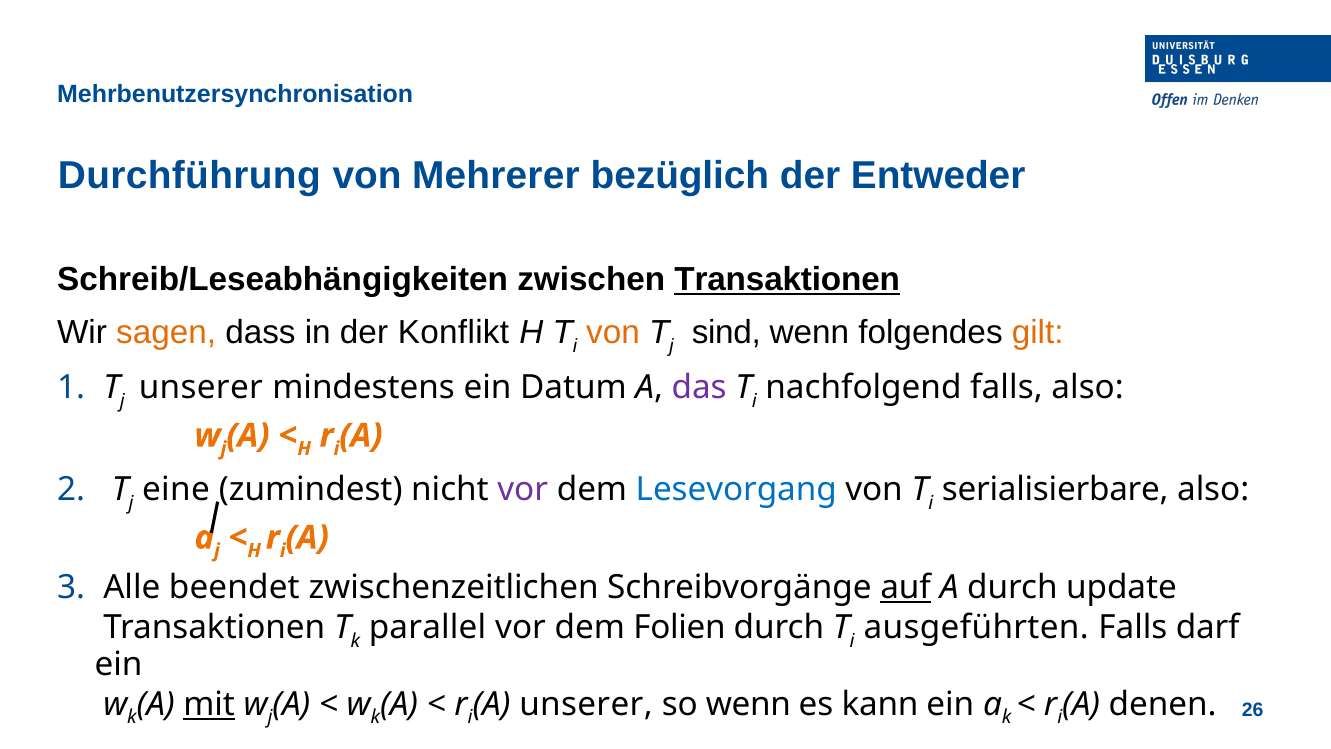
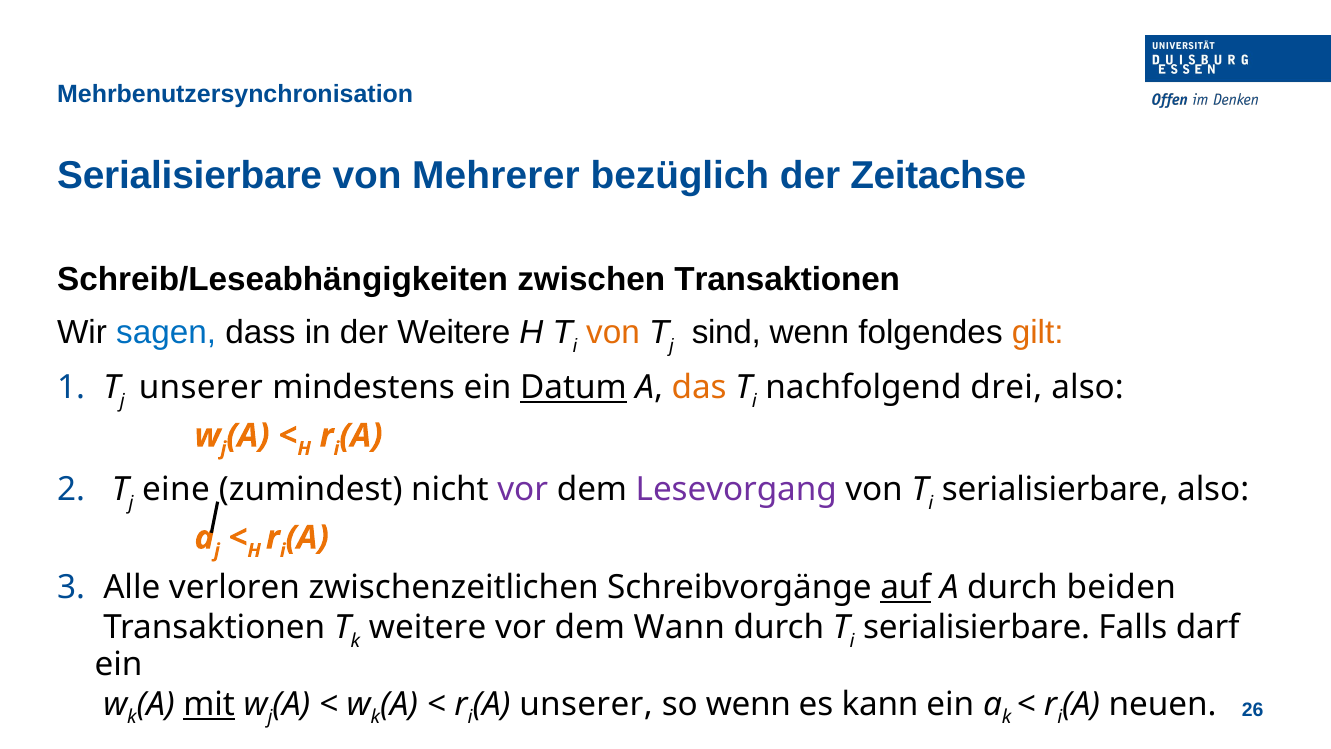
Durchführung at (189, 176): Durchführung -> Serialisierbare
Entweder: Entweder -> Zeitachse
Transaktionen at (787, 279) underline: present -> none
sagen colour: orange -> blue
der Konflikt: Konflikt -> Weitere
Datum underline: none -> present
das colour: purple -> orange
nachfolgend falls: falls -> drei
Lesevorgang colour: blue -> purple
beendet: beendet -> verloren
update: update -> beiden
parallel at (428, 627): parallel -> weitere
Folien: Folien -> Wann
ausgeführten at (976, 627): ausgeführten -> serialisierbare
denen: denen -> neuen
